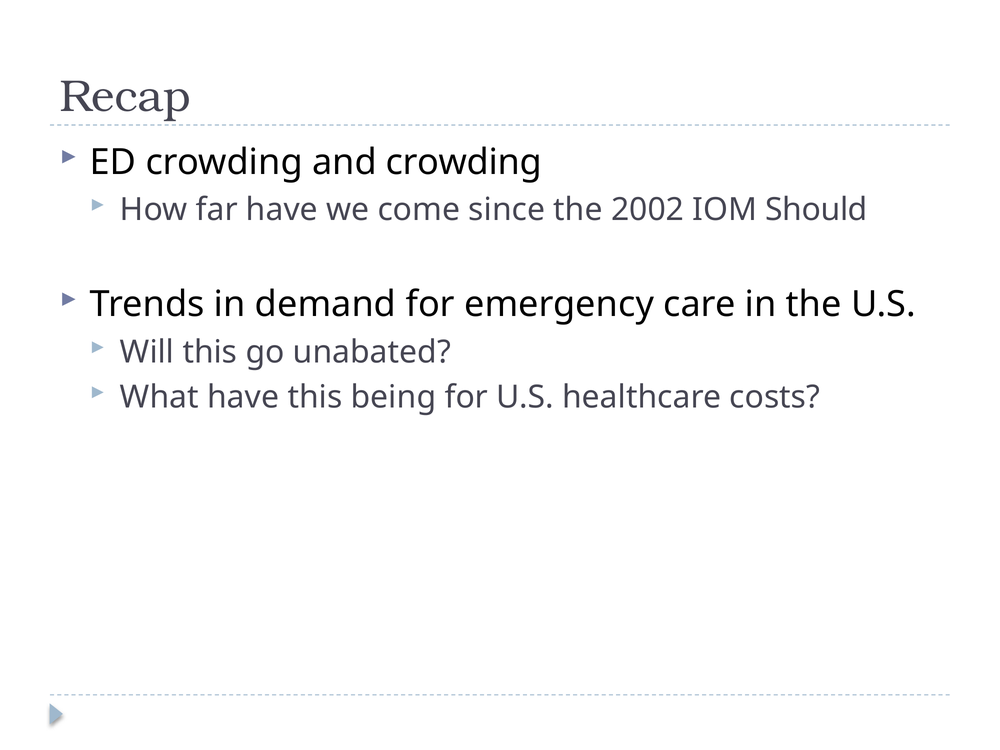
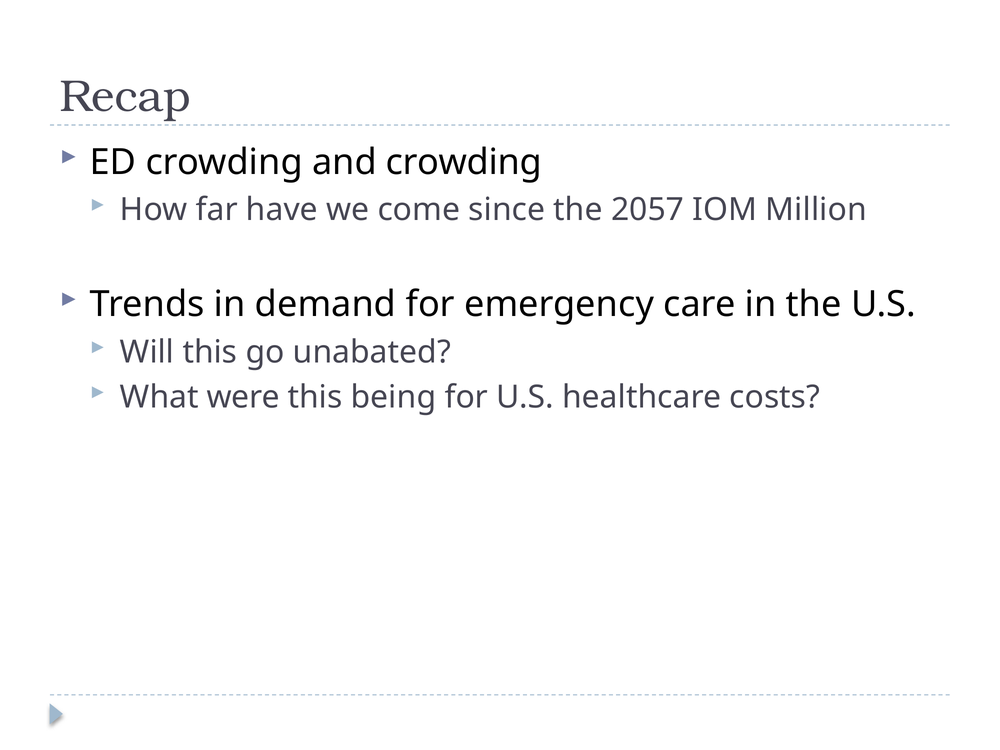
2002: 2002 -> 2057
Should: Should -> Million
What have: have -> were
